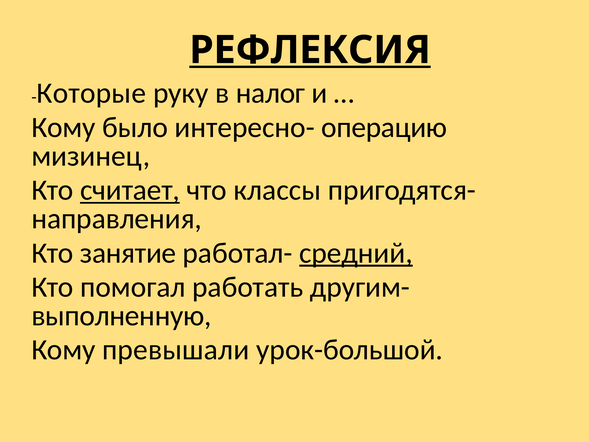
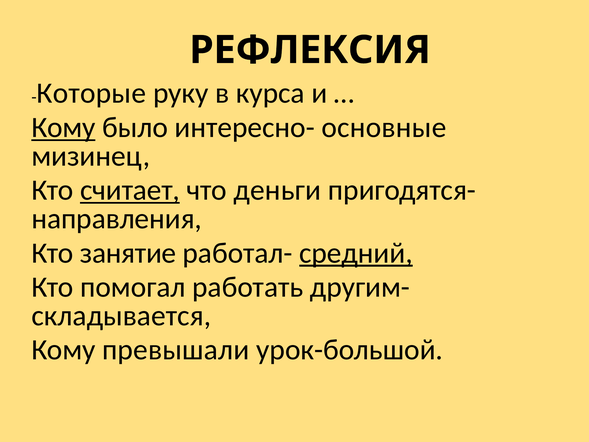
РЕФЛЕКСИЯ underline: present -> none
налог: налог -> курса
Кому at (63, 127) underline: none -> present
операцию: операцию -> основные
классы: классы -> деньги
выполненную: выполненную -> складывается
